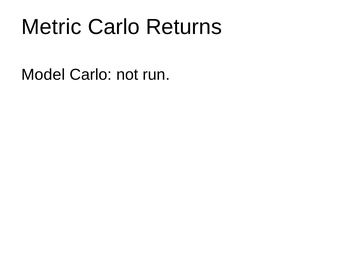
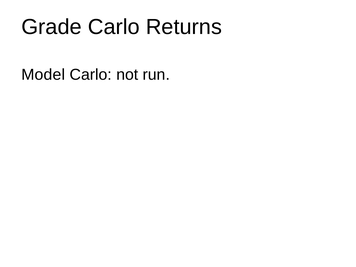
Metric: Metric -> Grade
